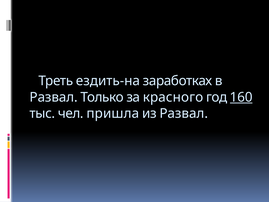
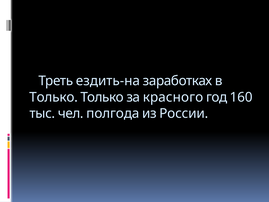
Развал at (54, 97): Развал -> Только
160 underline: present -> none
пришла: пришла -> полгода
из Развал: Развал -> России
